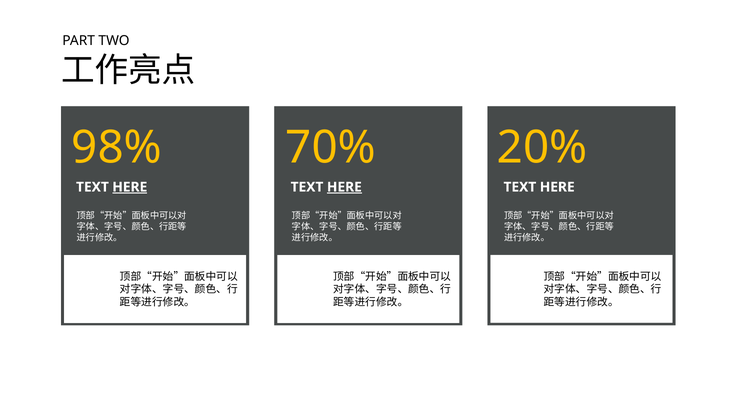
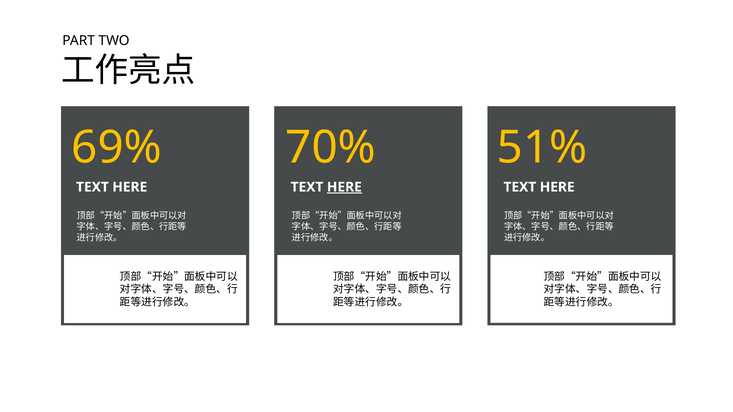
98%: 98% -> 69%
20%: 20% -> 51%
HERE at (130, 187) underline: present -> none
